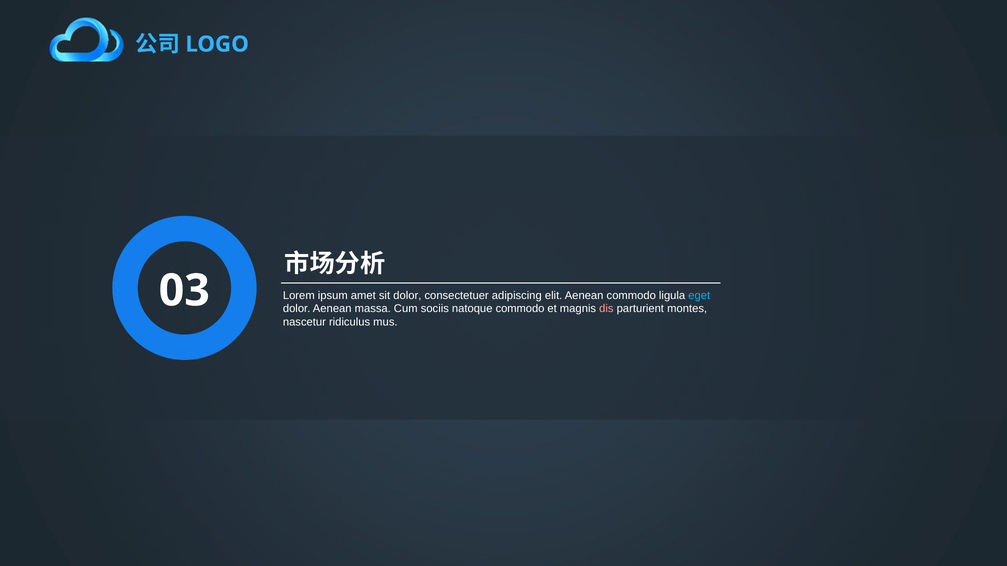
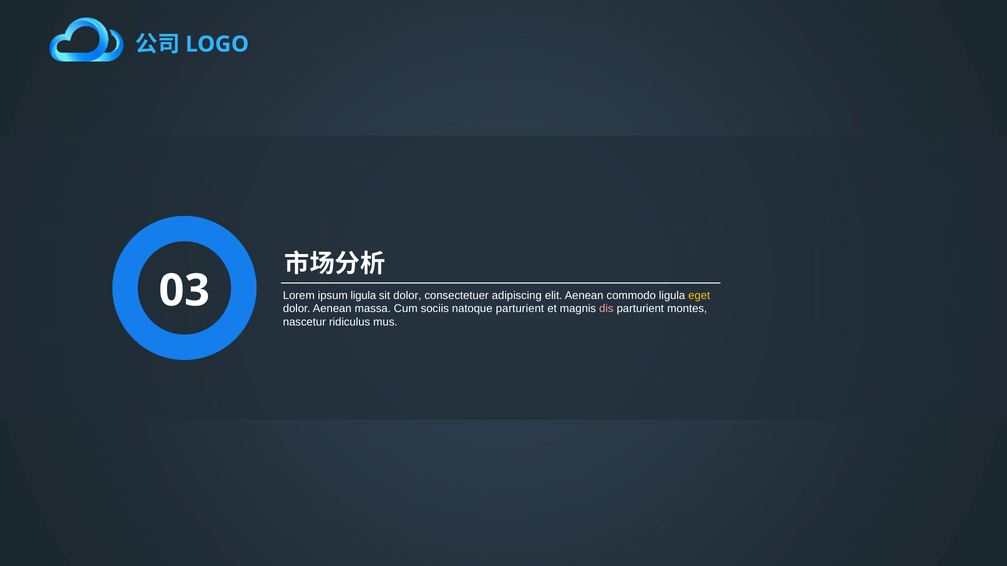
ipsum amet: amet -> ligula
eget colour: light blue -> yellow
natoque commodo: commodo -> parturient
